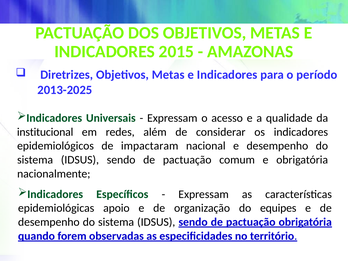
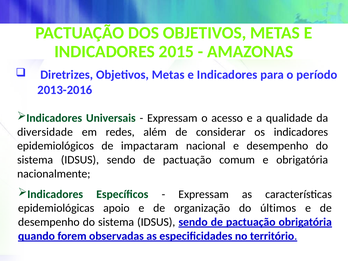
2013-2025: 2013-2025 -> 2013-2016
institucional: institucional -> diversidade
equipes: equipes -> últimos
